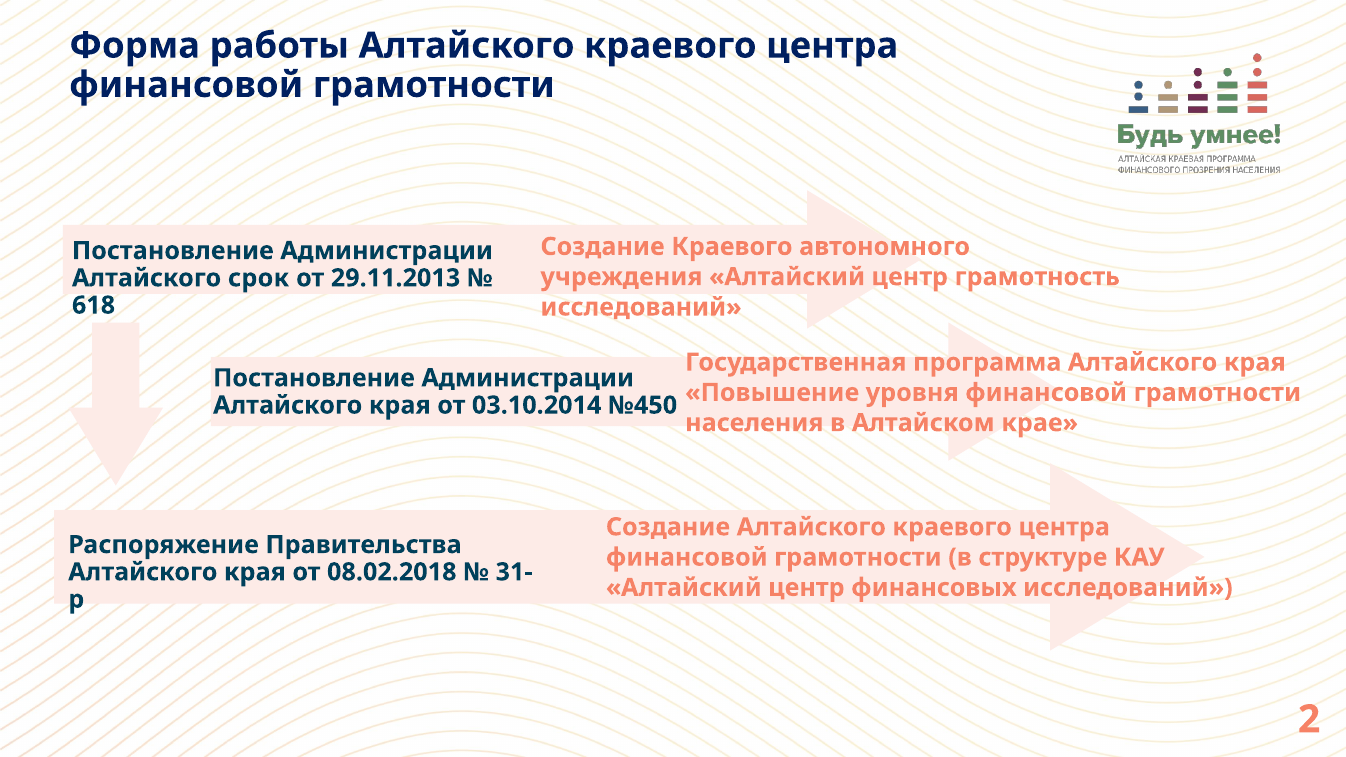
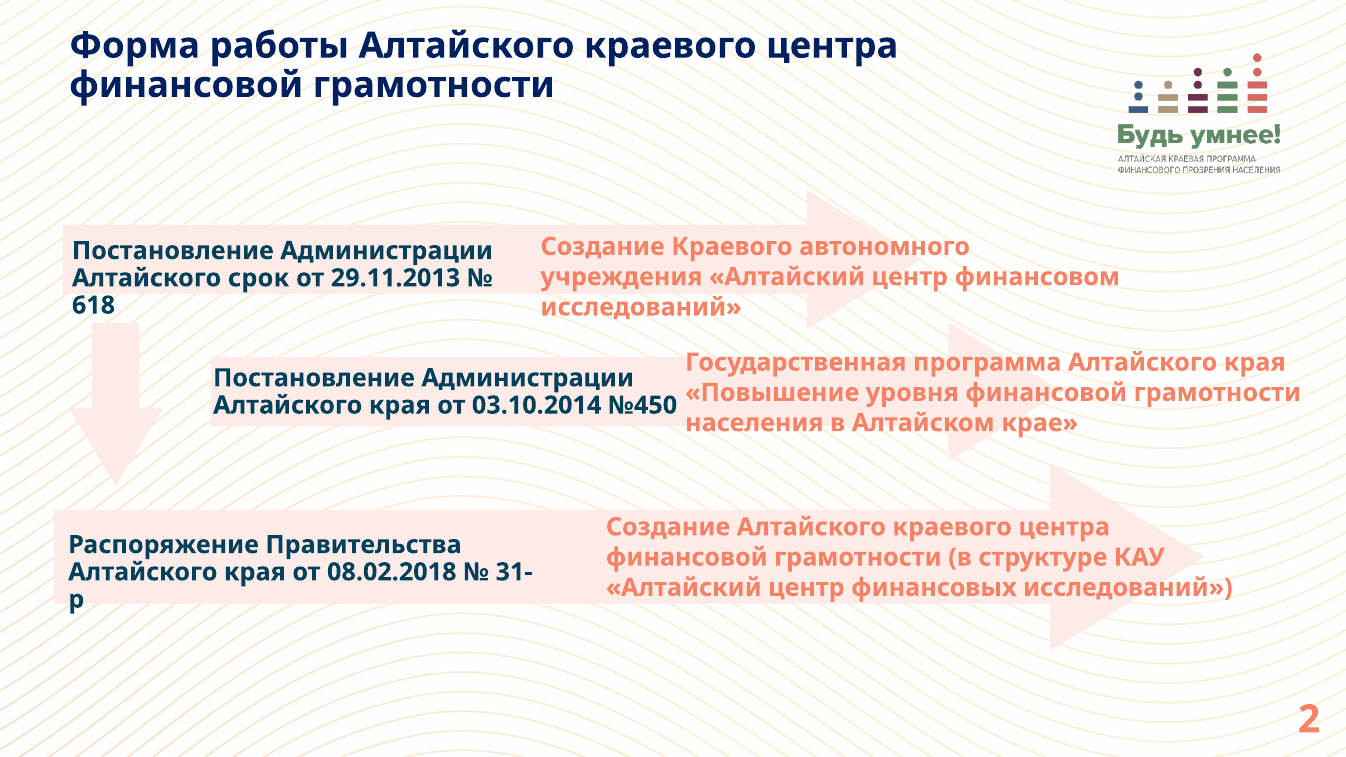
грамотность: грамотность -> финансовом
